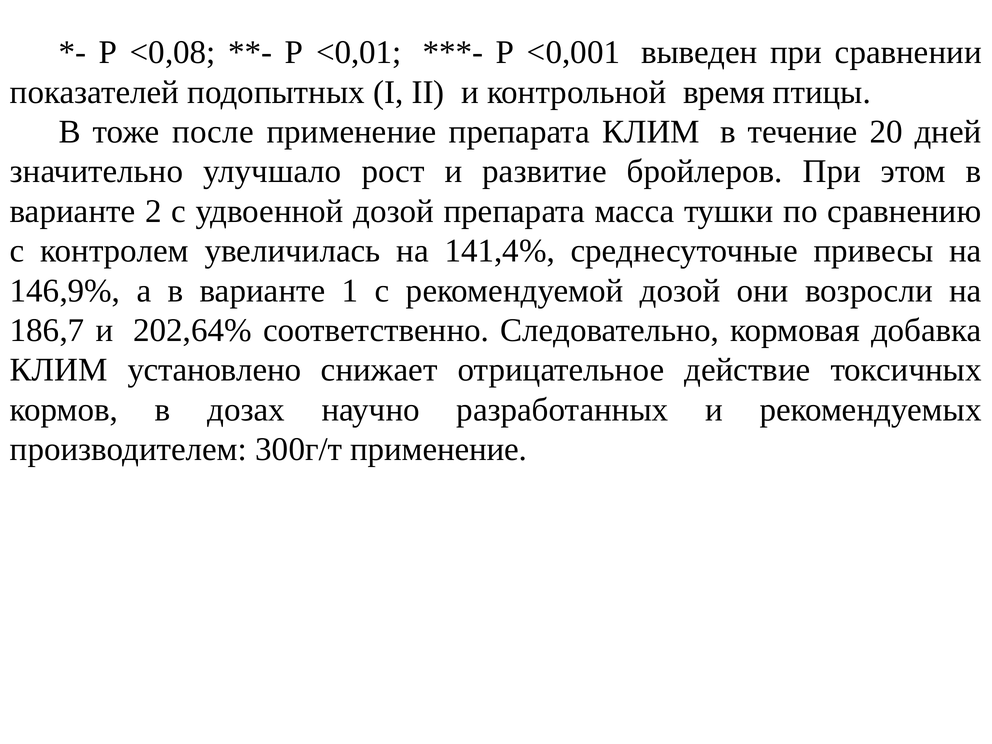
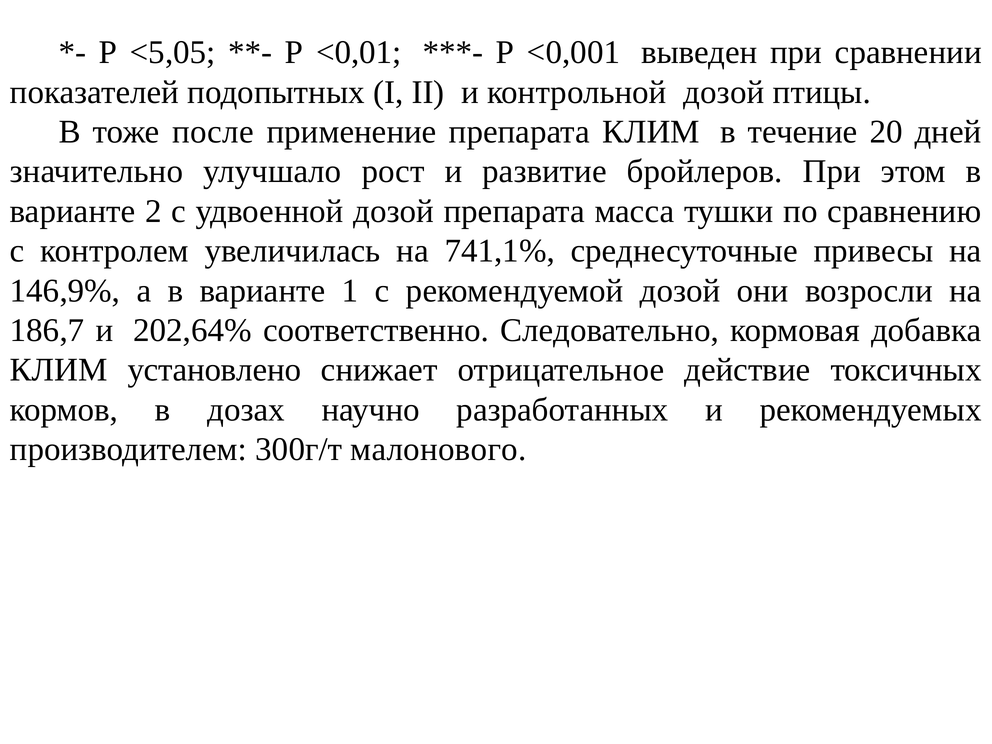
<0,08: <0,08 -> <5,05
контрольной время: время -> дозой
141,4%: 141,4% -> 741,1%
300г/т применение: применение -> малонового
